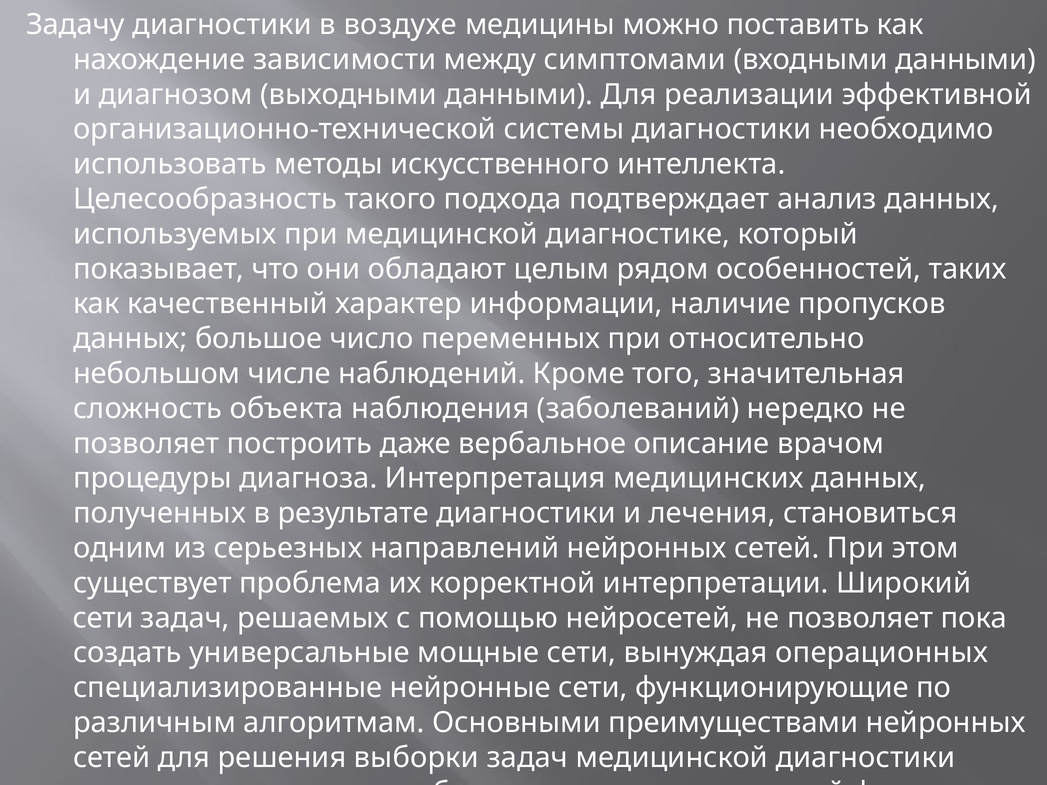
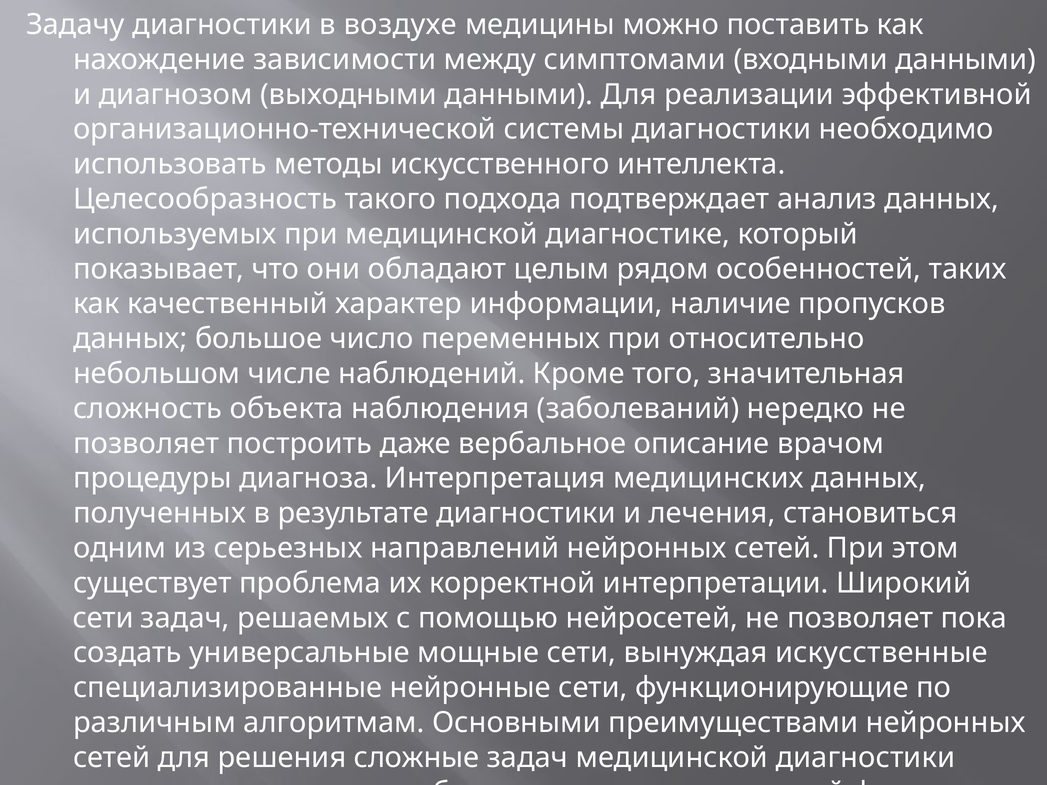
операционных: операционных -> искусственные
выборки: выборки -> сложные
